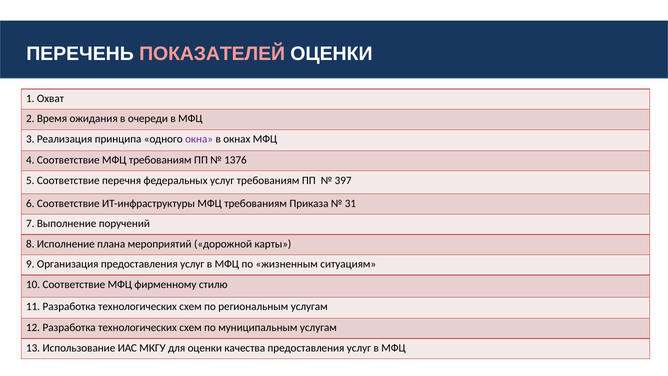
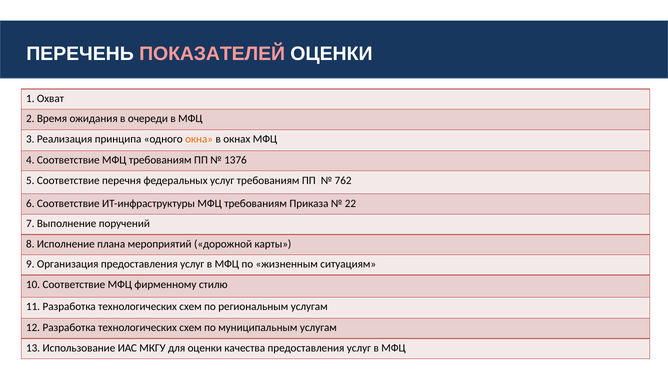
окна colour: purple -> orange
397: 397 -> 762
31: 31 -> 22
